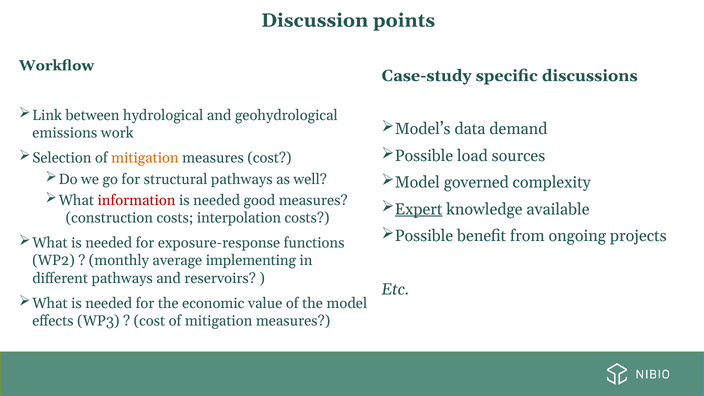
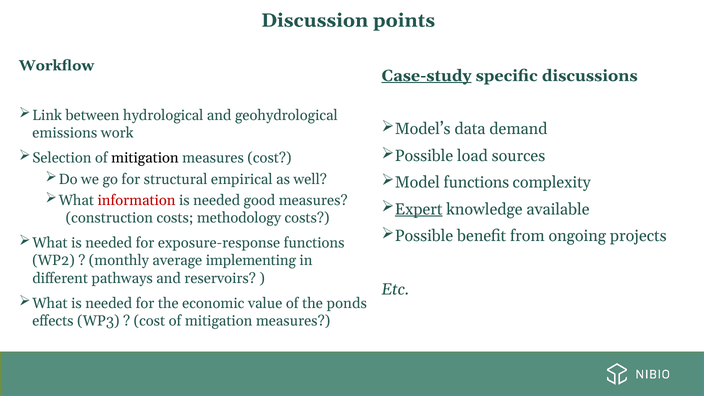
Case-study underline: none -> present
mitigation at (145, 158) colour: orange -> black
structural pathways: pathways -> empirical
Model governed: governed -> functions
interpolation: interpolation -> methodology
the model: model -> ponds
